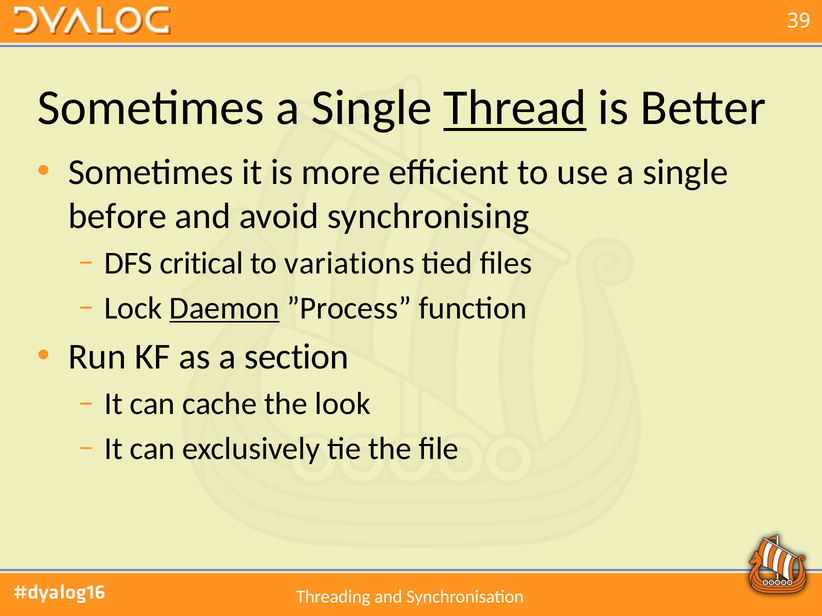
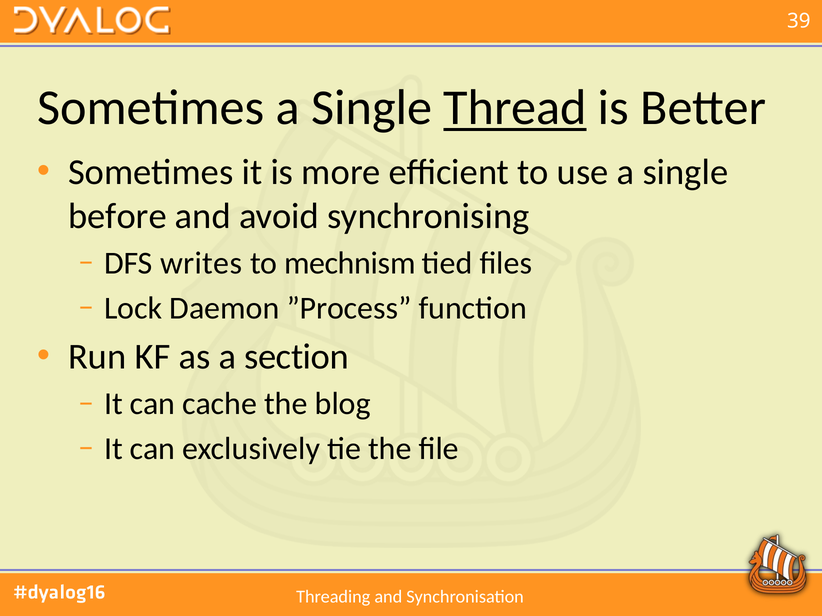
critical: critical -> writes
variations: variations -> mechnism
Daemon underline: present -> none
look: look -> blog
